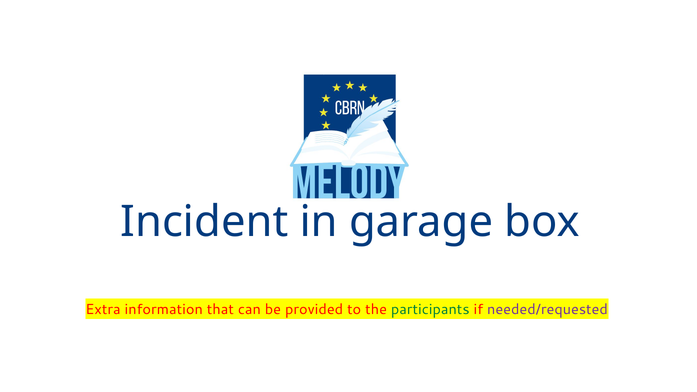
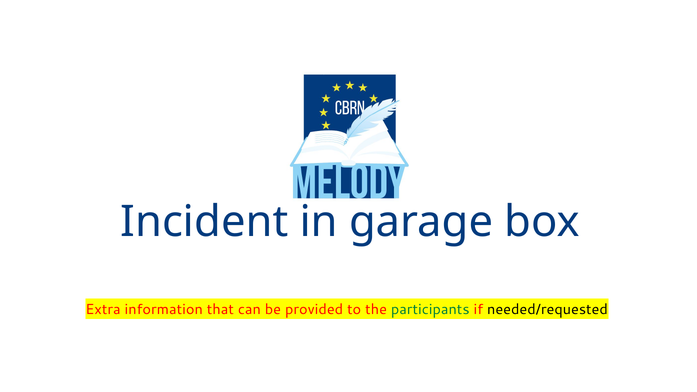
needed/requested colour: purple -> black
